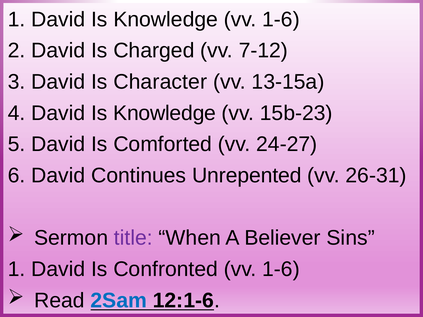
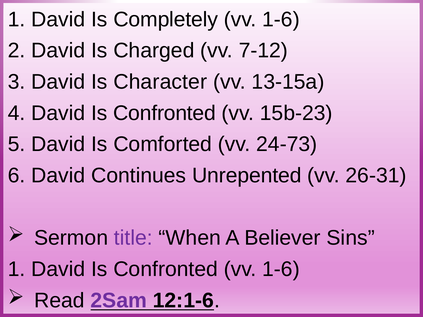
1 David Is Knowledge: Knowledge -> Completely
4 David Is Knowledge: Knowledge -> Confronted
24-27: 24-27 -> 24-73
2Sam colour: blue -> purple
